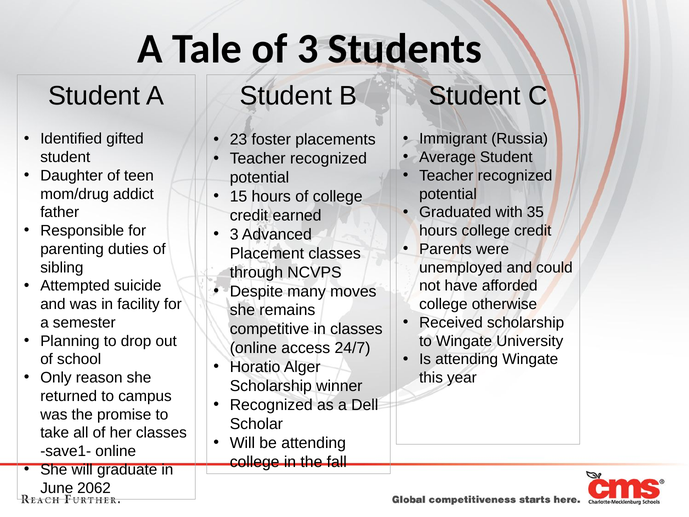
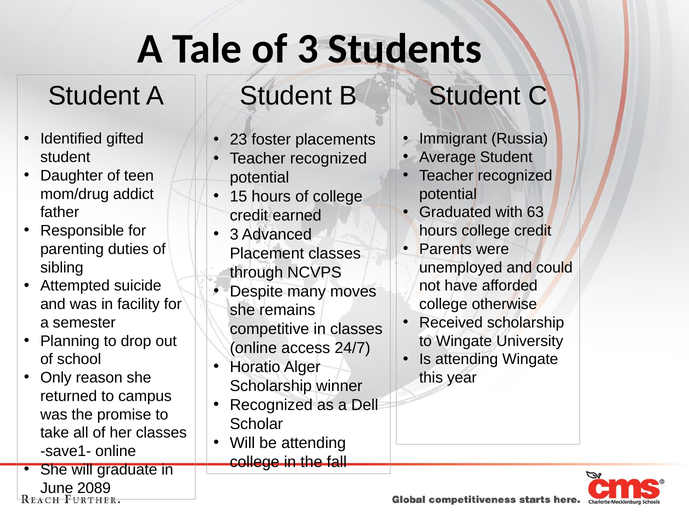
35: 35 -> 63
2062: 2062 -> 2089
